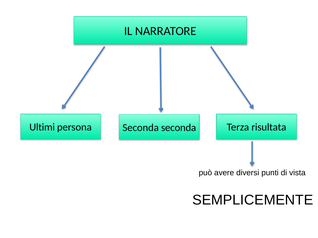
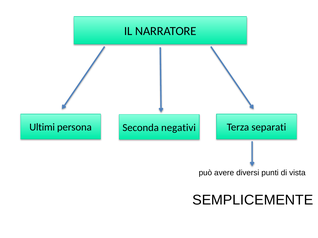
risultata: risultata -> separati
Seconda seconda: seconda -> negativi
